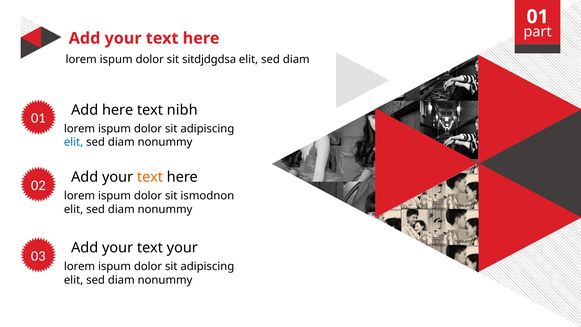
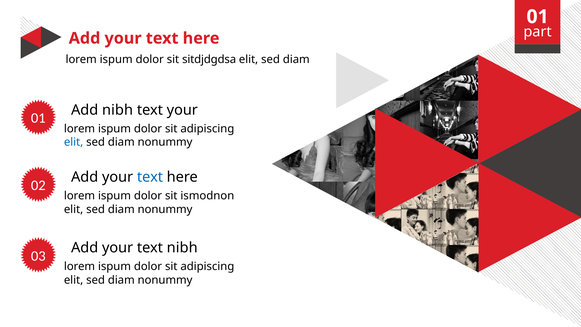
Add here: here -> nibh
text nibh: nibh -> your
text at (150, 177) colour: orange -> blue
text your: your -> nibh
